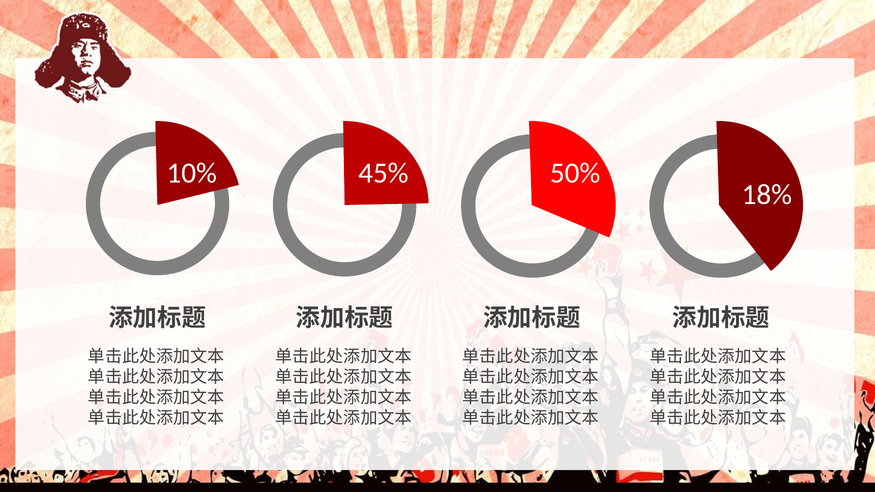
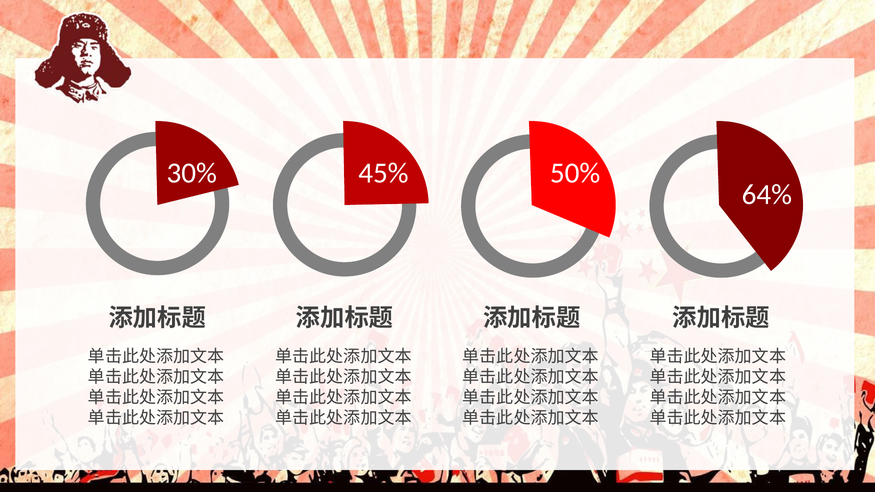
10%: 10% -> 30%
18%: 18% -> 64%
